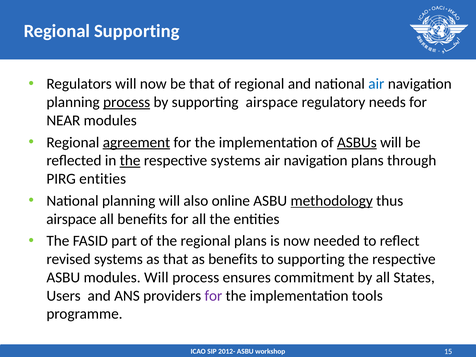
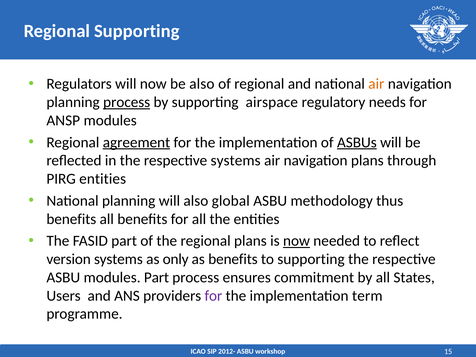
be that: that -> also
air at (376, 84) colour: blue -> orange
NEAR: NEAR -> ANSP
the at (130, 161) underline: present -> none
online: online -> global
methodology underline: present -> none
airspace at (71, 219): airspace -> benefits
now at (296, 241) underline: none -> present
revised: revised -> version
as that: that -> only
modules Will: Will -> Part
tools: tools -> term
